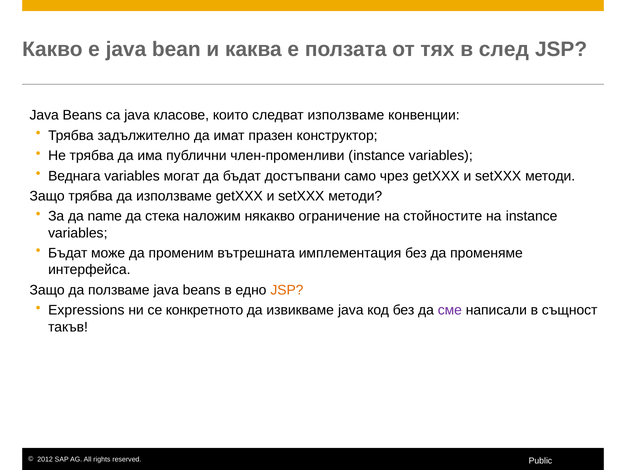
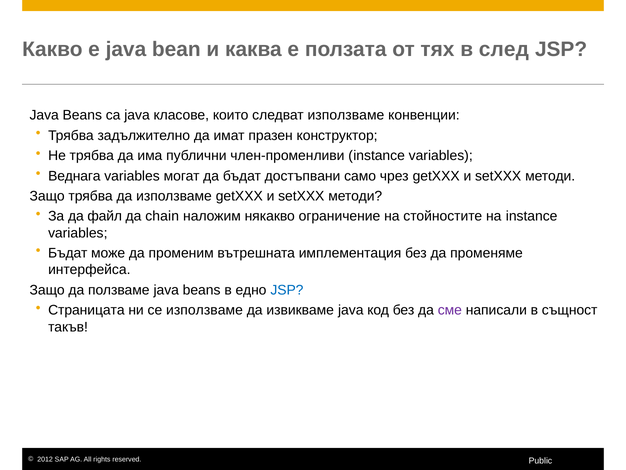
name: name -> файл
стека: стека -> chain
JSP at (287, 290) colour: orange -> blue
Expressions: Expressions -> Страницата
се конкретното: конкретното -> използваме
